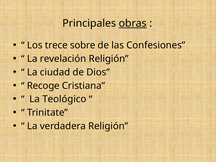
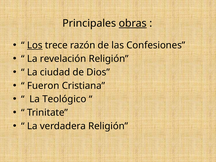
Los underline: none -> present
sobre: sobre -> razón
Recoge: Recoge -> Fueron
